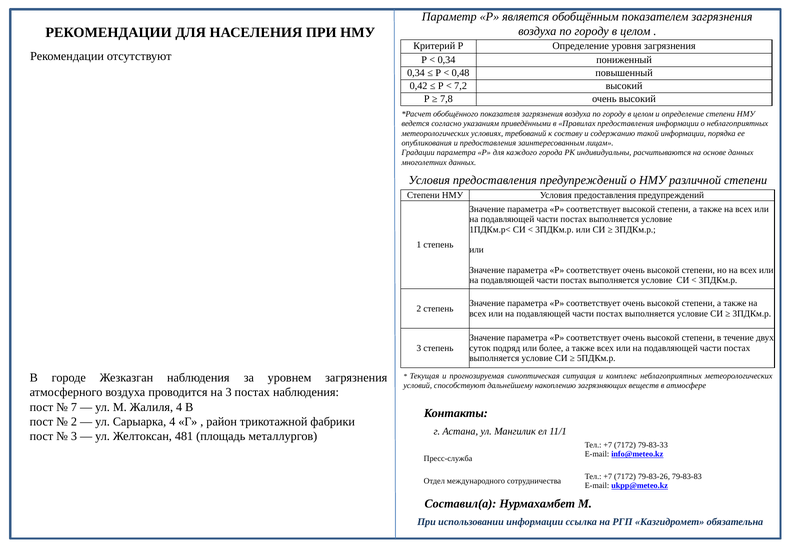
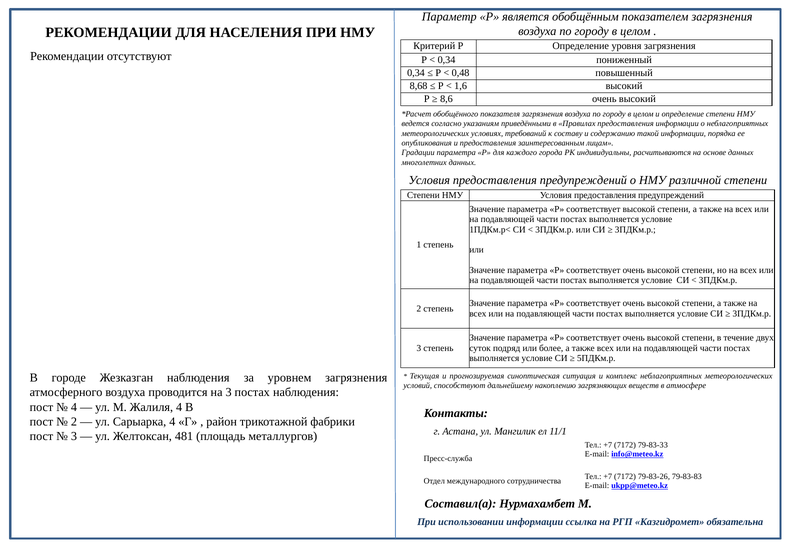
0,42: 0,42 -> 8,68
7,2: 7,2 -> 1,6
7,8: 7,8 -> 8,6
7 at (74, 407): 7 -> 4
